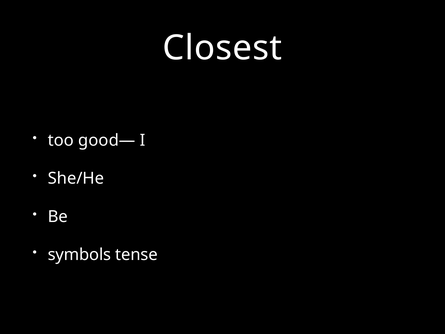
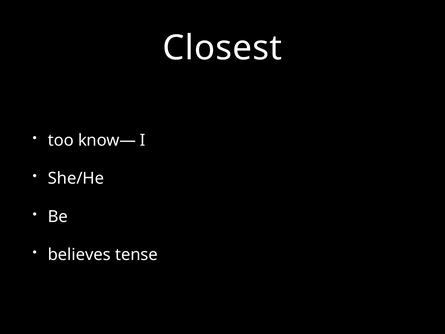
good—: good— -> know—
symbols: symbols -> believes
